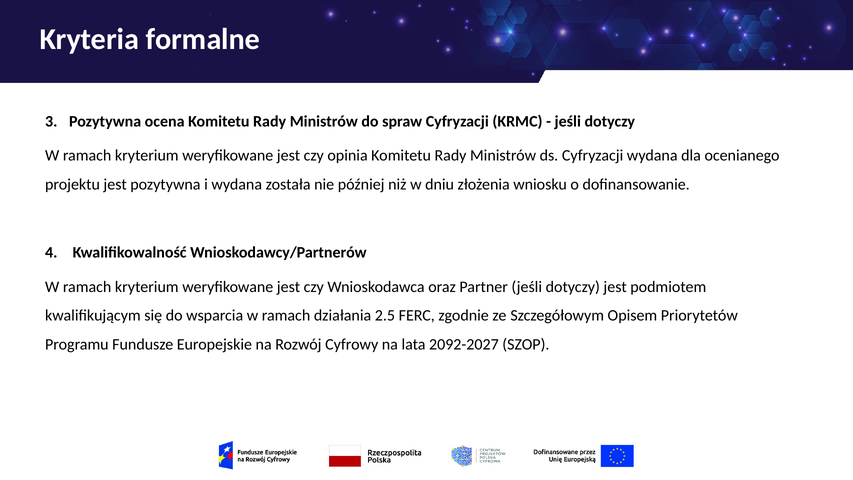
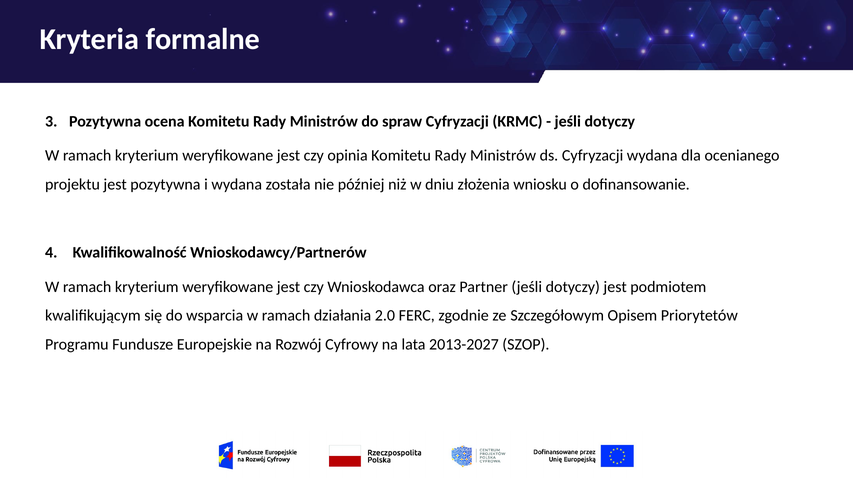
2.5: 2.5 -> 2.0
2092-2027: 2092-2027 -> 2013-2027
